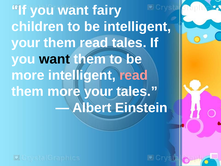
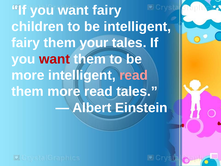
your at (26, 43): your -> fairy
them read: read -> your
want at (55, 59) colour: black -> red
more your: your -> read
